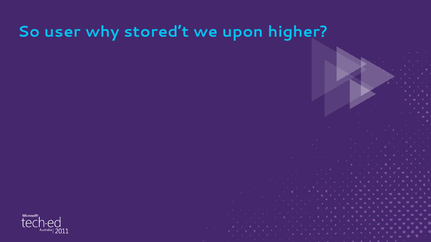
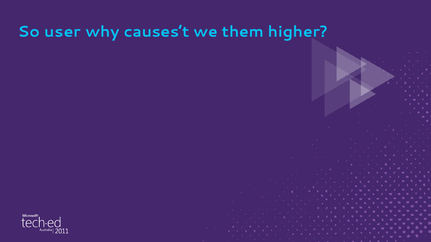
stored’t: stored’t -> causes’t
upon: upon -> them
